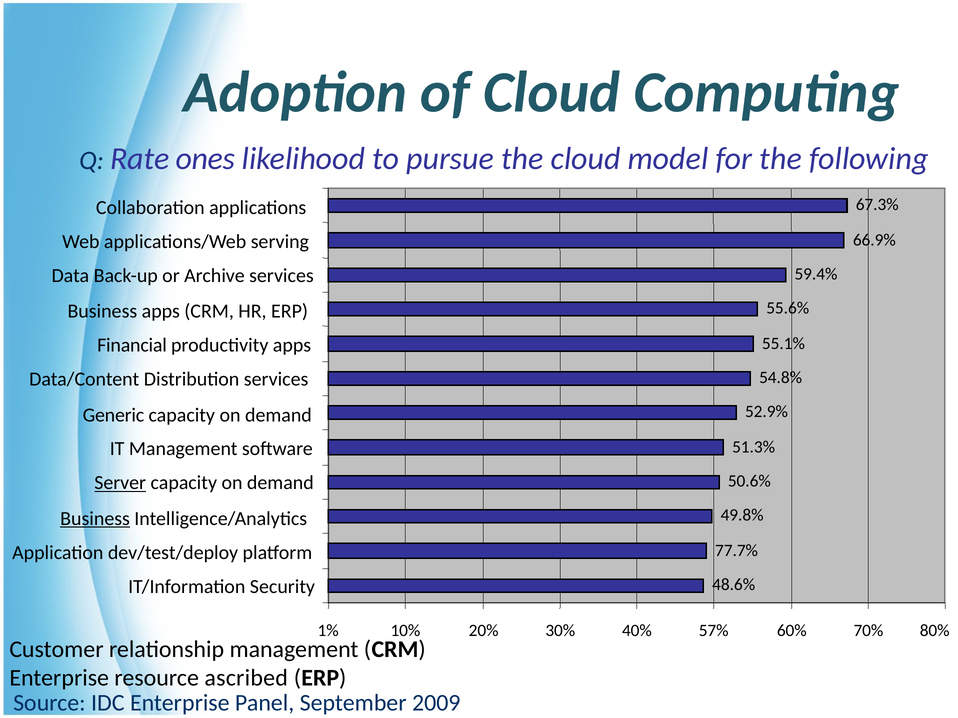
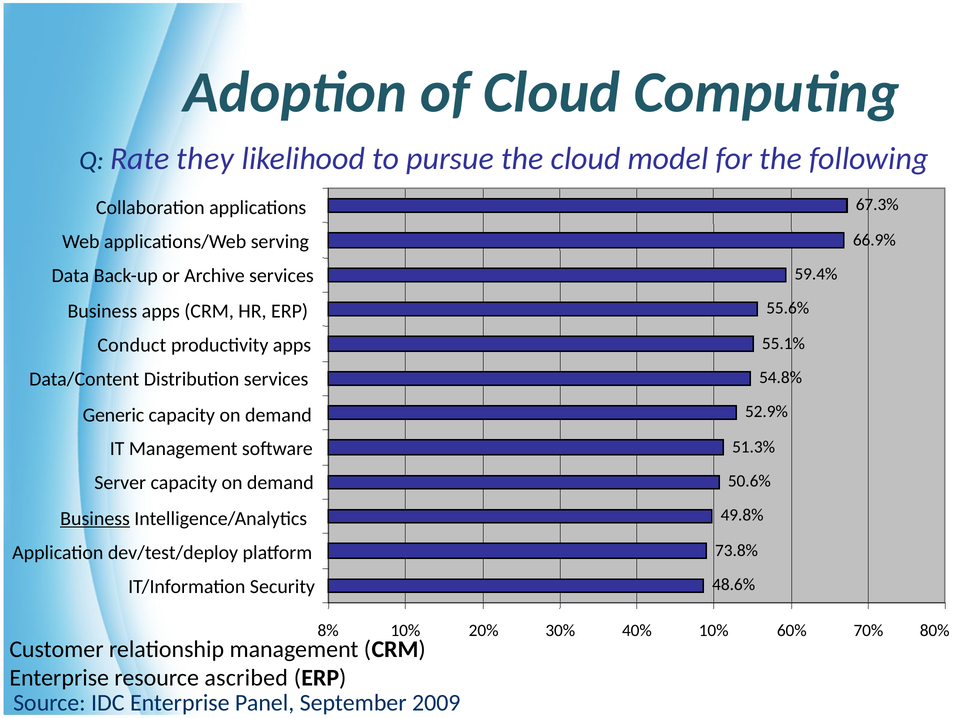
ones: ones -> they
Financial: Financial -> Conduct
Server underline: present -> none
77.7%: 77.7% -> 73.8%
1%: 1% -> 8%
40% 57%: 57% -> 10%
